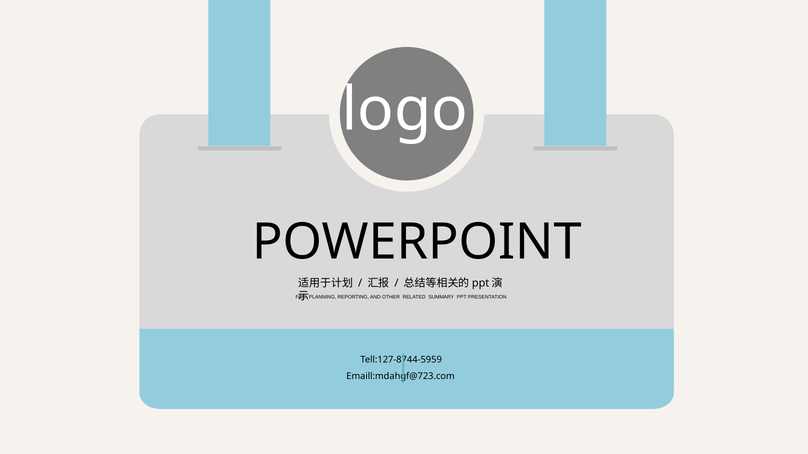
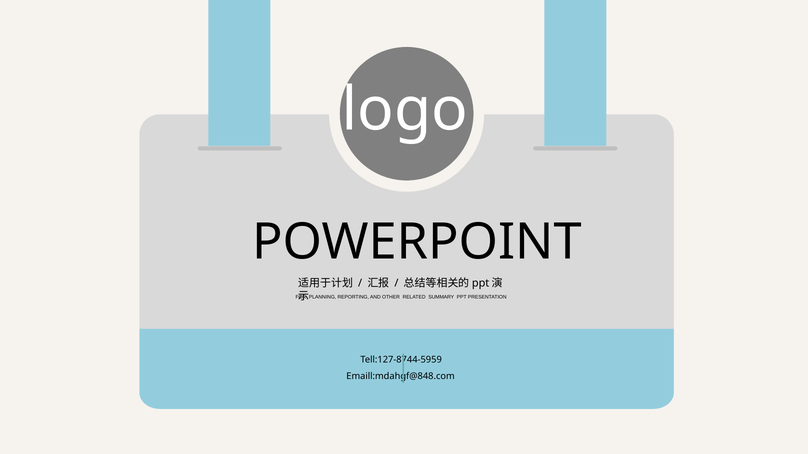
Emaill:mdahgf@723.com: Emaill:mdahgf@723.com -> Emaill:mdahgf@848.com
